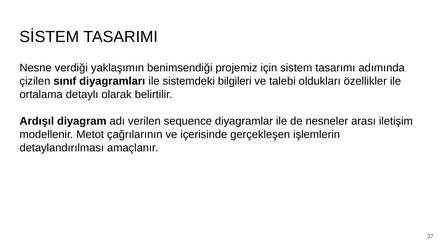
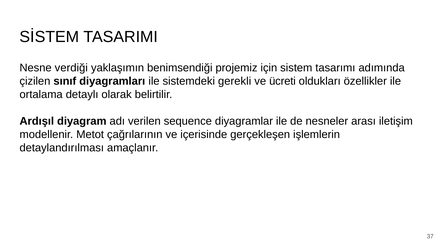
bilgileri: bilgileri -> gerekli
talebi: talebi -> ücreti
